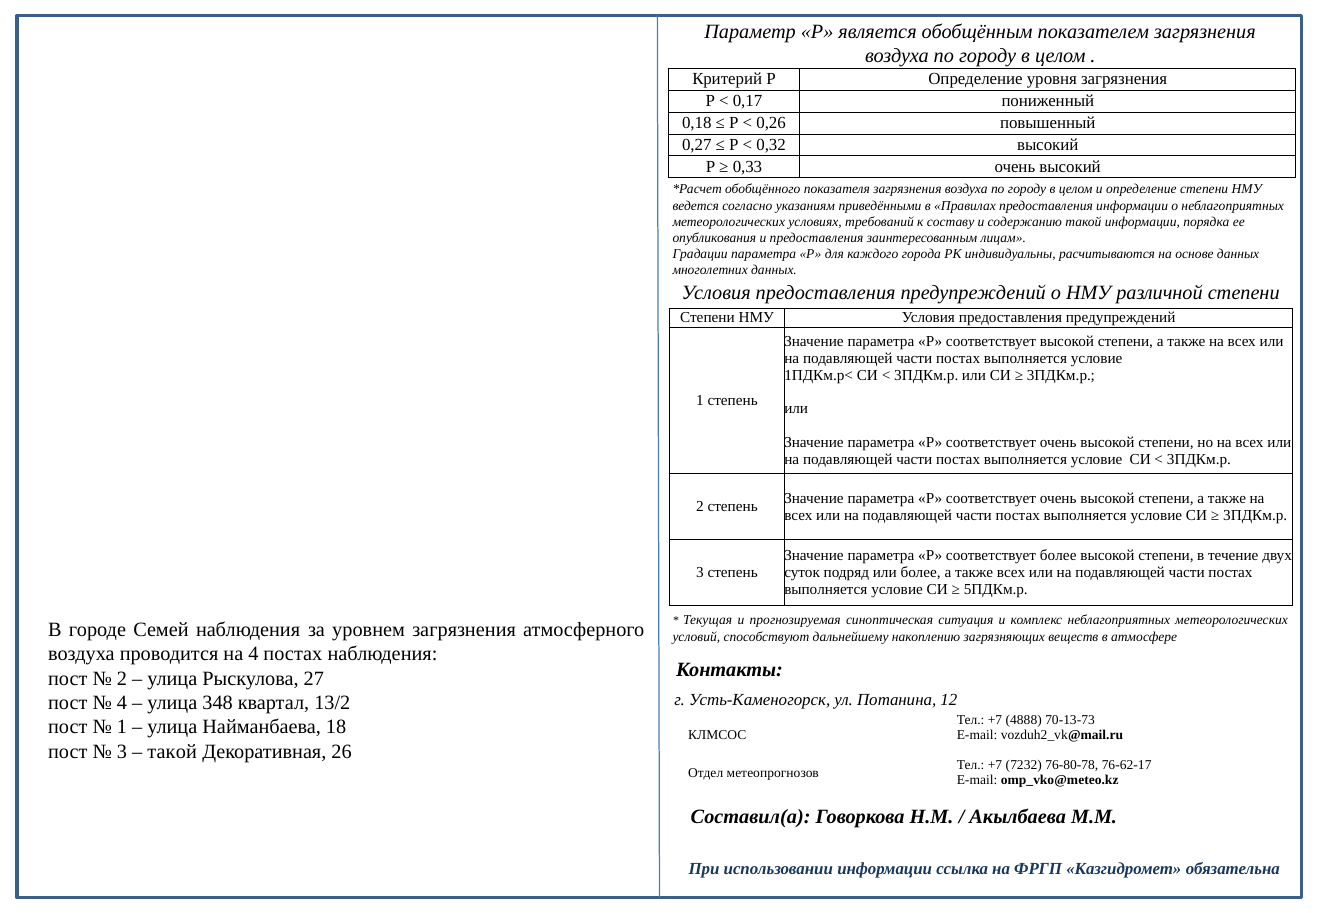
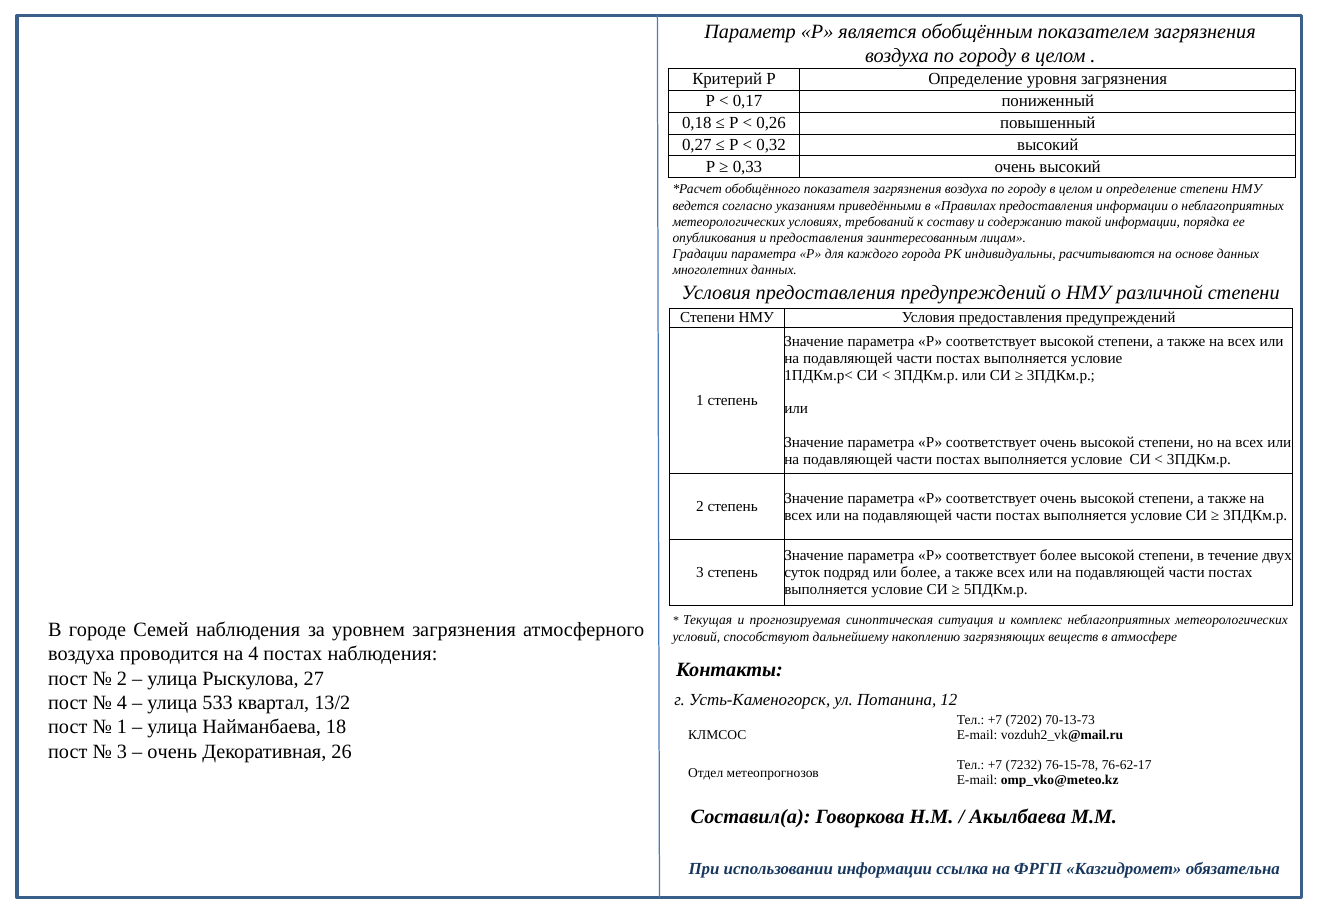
348: 348 -> 533
4888: 4888 -> 7202
такой at (172, 751): такой -> очень
76-80-78: 76-80-78 -> 76-15-78
